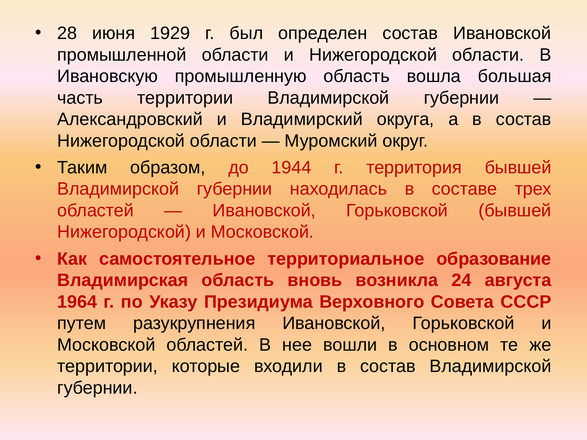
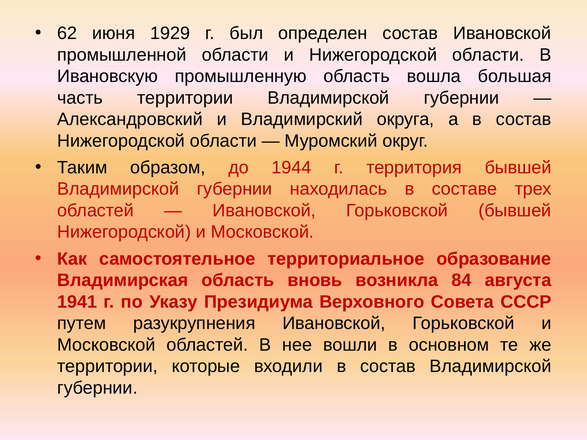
28: 28 -> 62
24: 24 -> 84
1964: 1964 -> 1941
